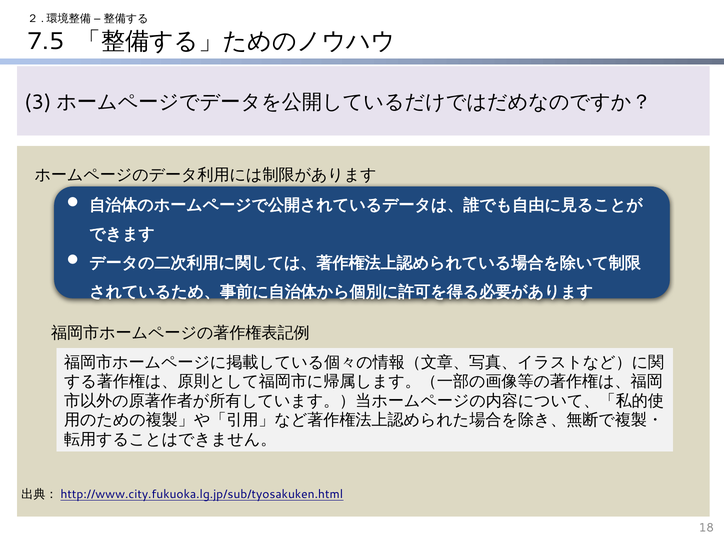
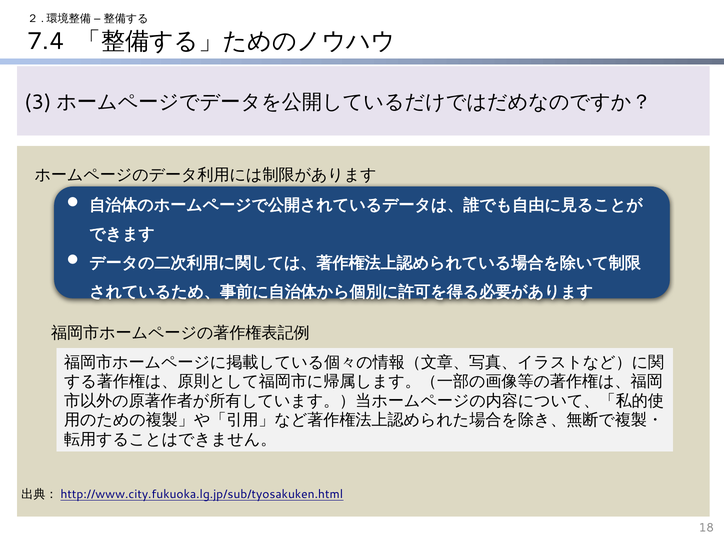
7.5: 7.5 -> 7.4
